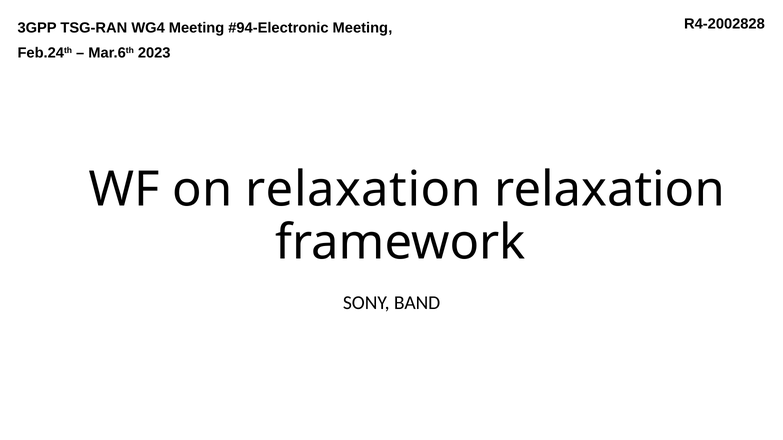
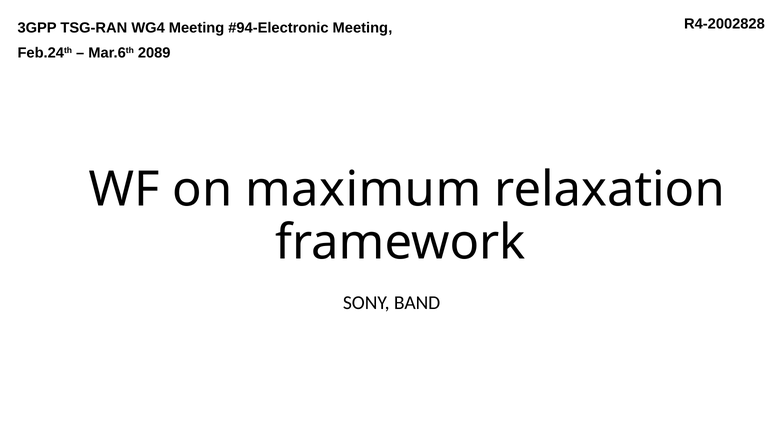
2023: 2023 -> 2089
on relaxation: relaxation -> maximum
